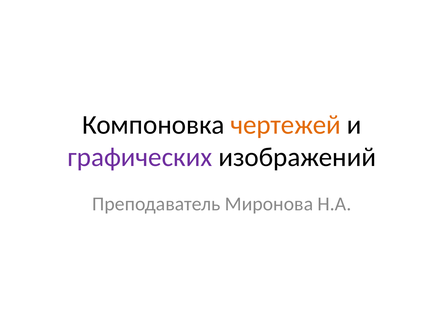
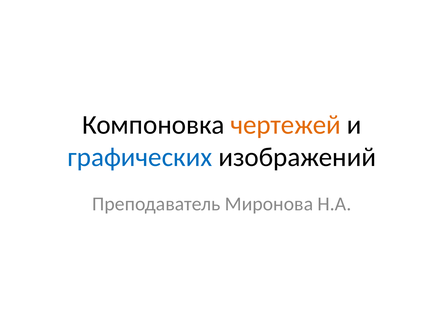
графических colour: purple -> blue
